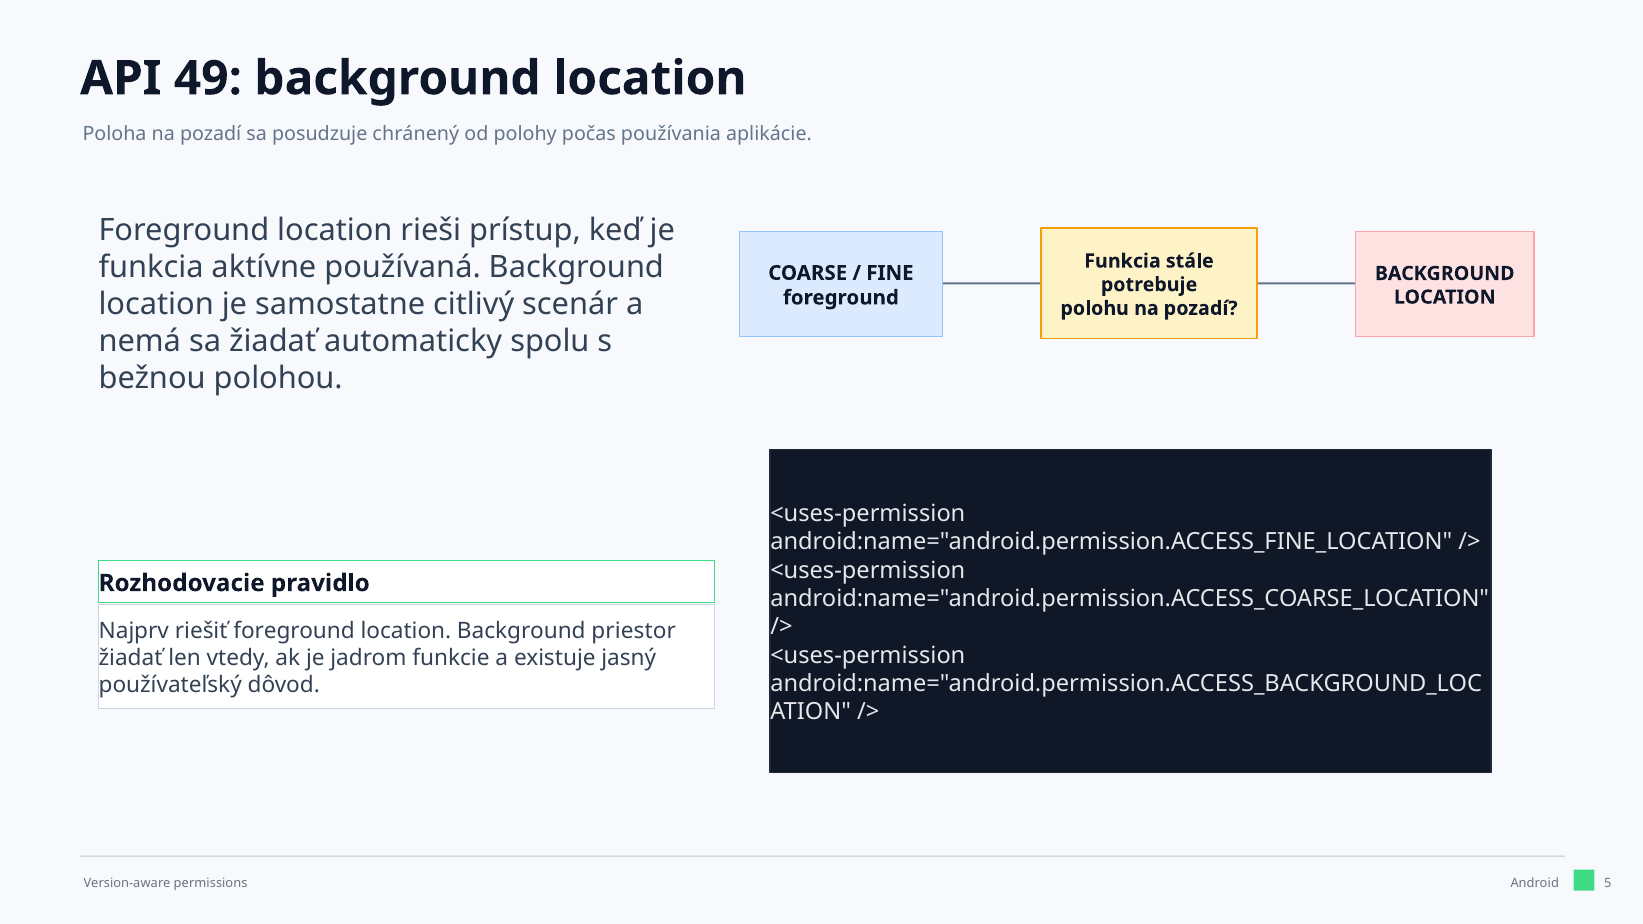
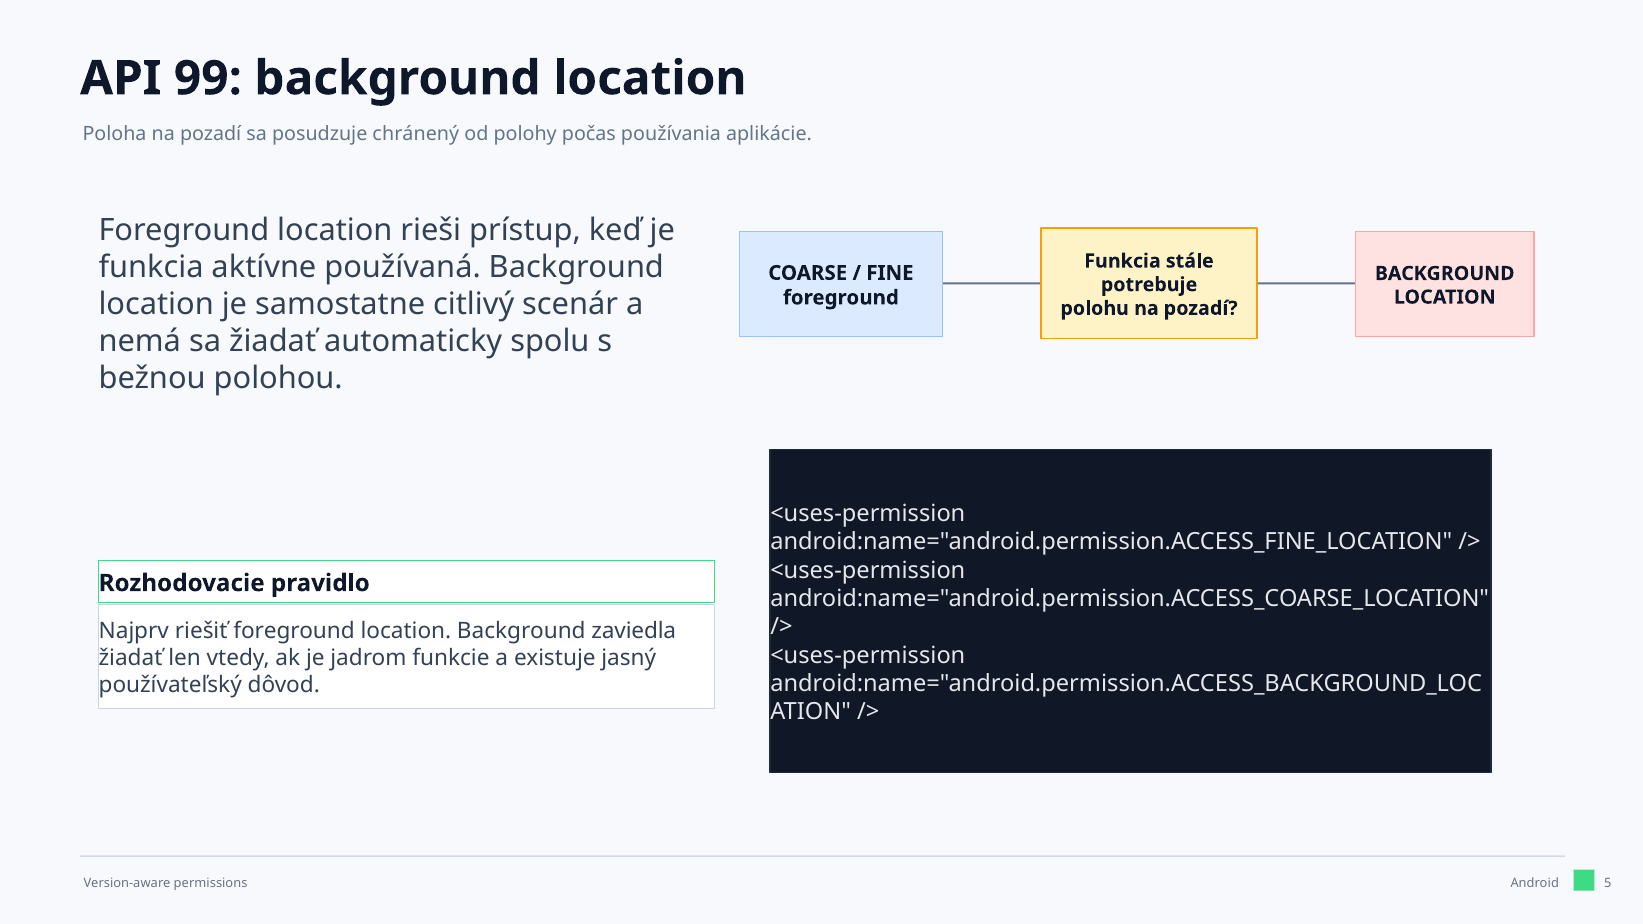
49: 49 -> 99
priestor: priestor -> zaviedla
